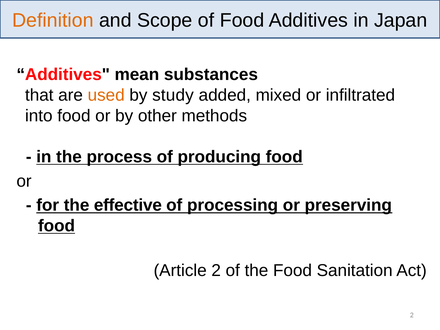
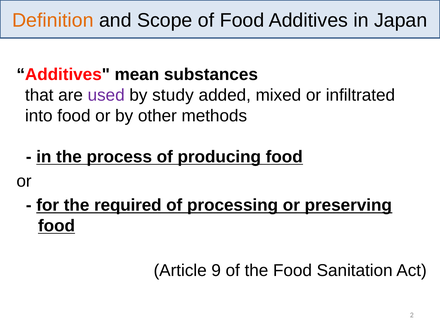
used colour: orange -> purple
effective: effective -> required
Article 2: 2 -> 9
